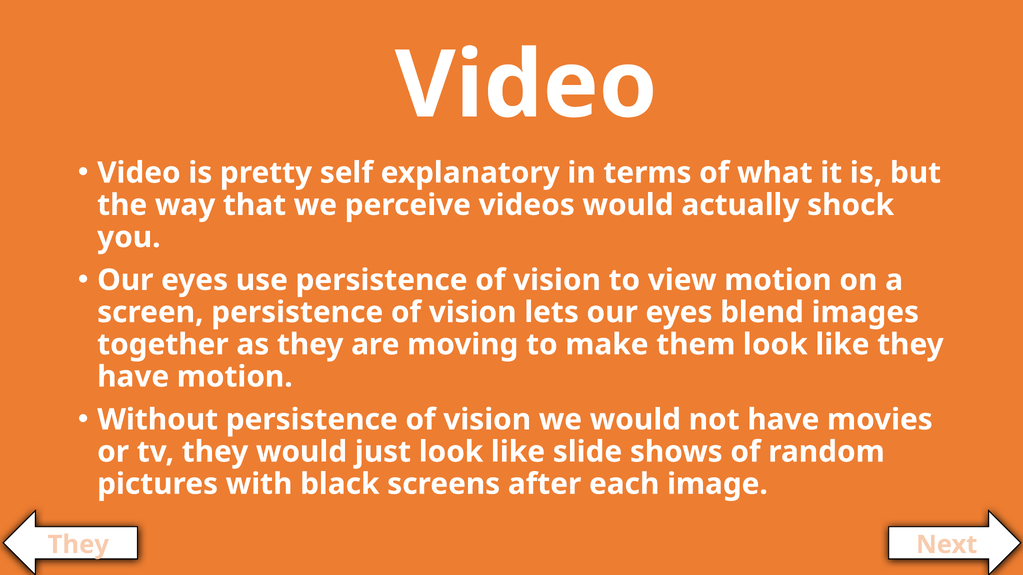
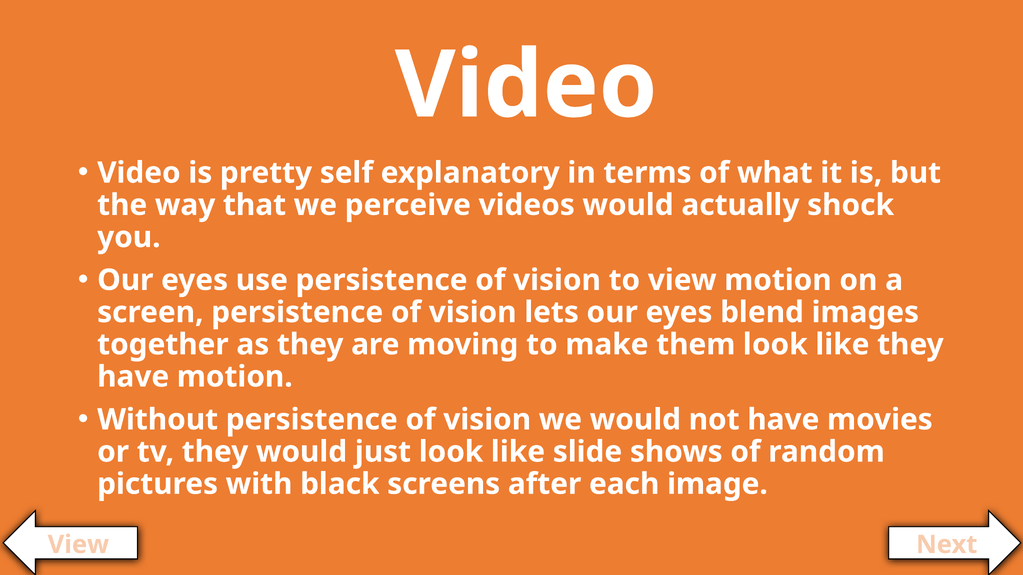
They at (78, 545): They -> View
